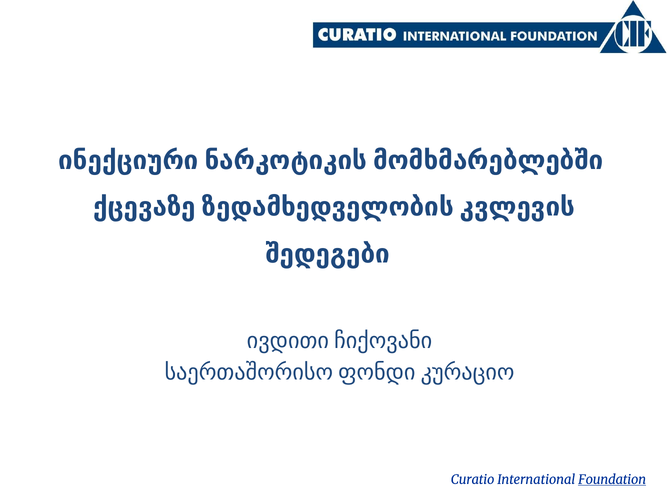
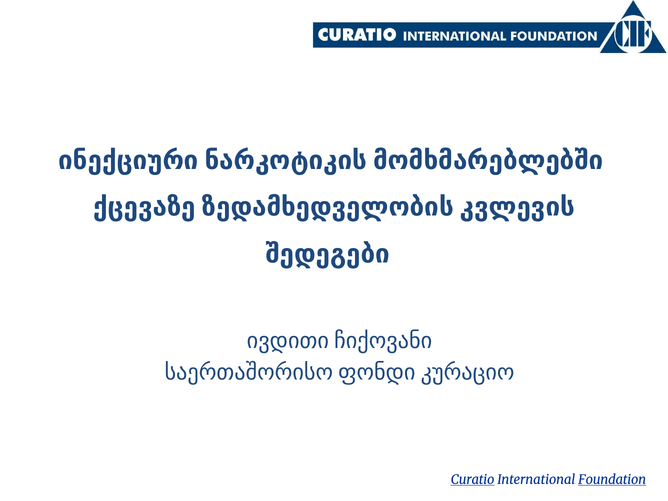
Curatio underline: none -> present
